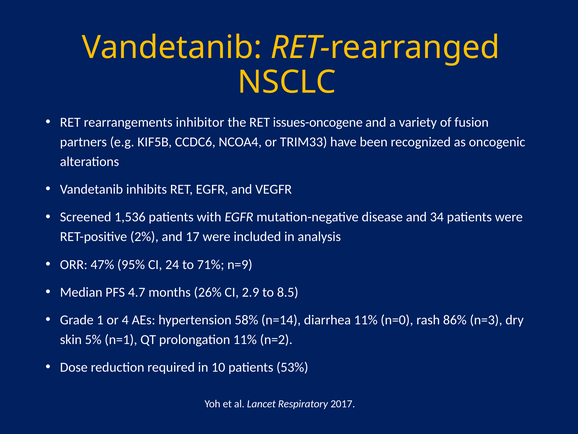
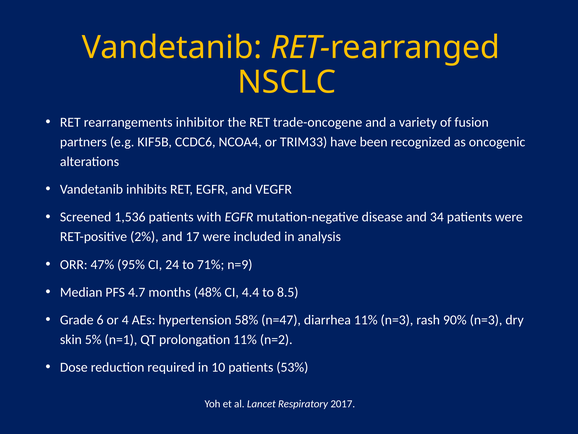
issues-oncogene: issues-oncogene -> trade-oncogene
26%: 26% -> 48%
2.9: 2.9 -> 4.4
1: 1 -> 6
n=14: n=14 -> n=47
11% n=0: n=0 -> n=3
86%: 86% -> 90%
